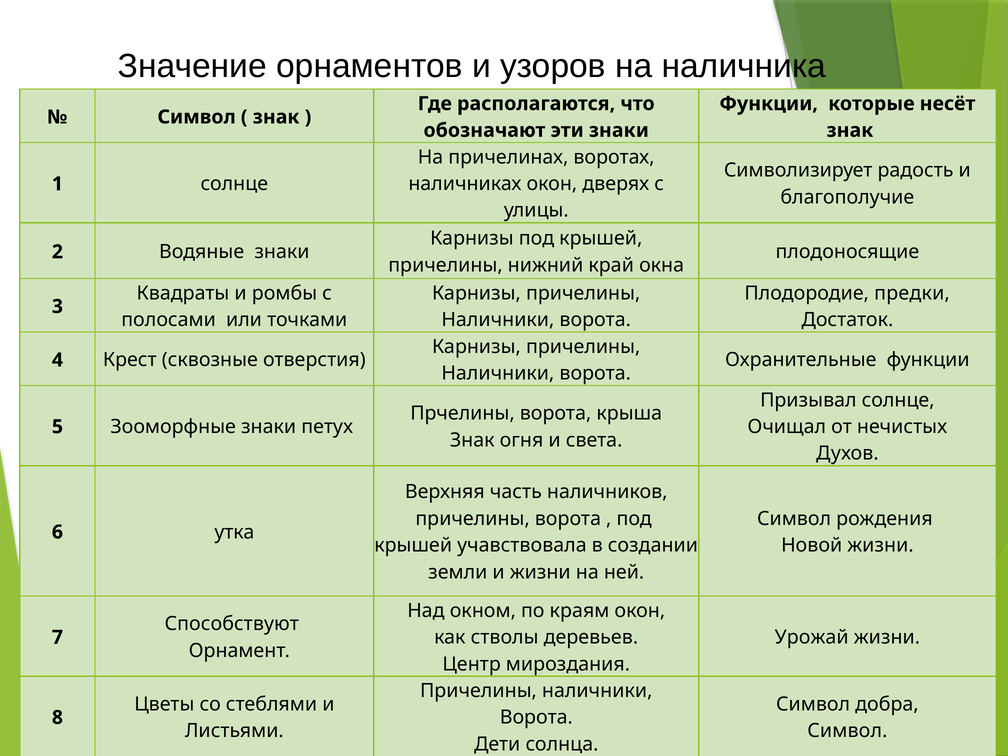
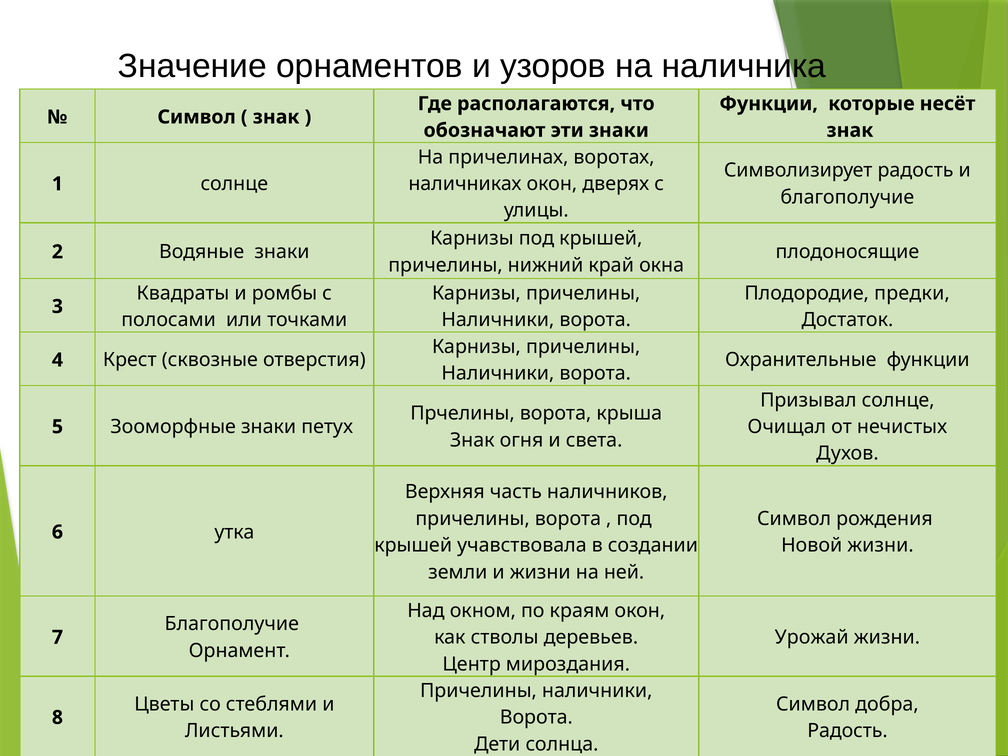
Способствуют at (232, 624): Способствуют -> Благополучие
Символ at (847, 731): Символ -> Радость
